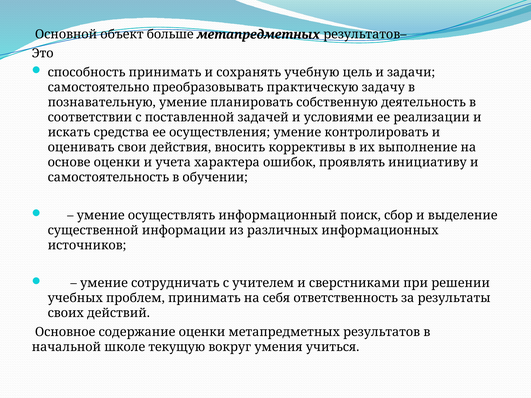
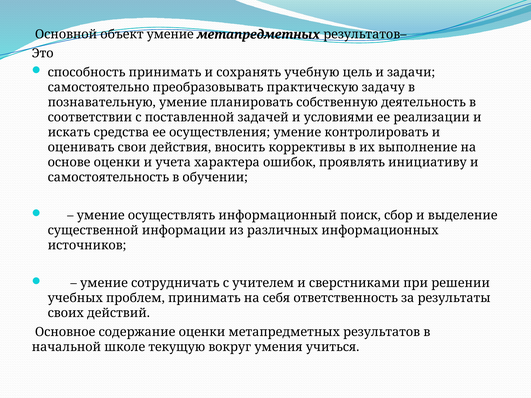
объект больше: больше -> умение
